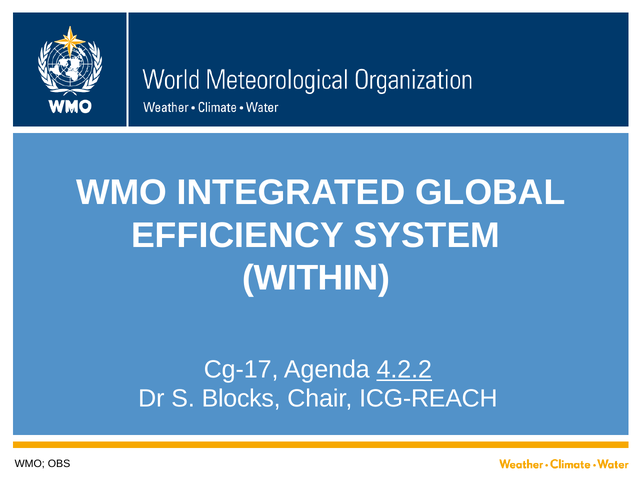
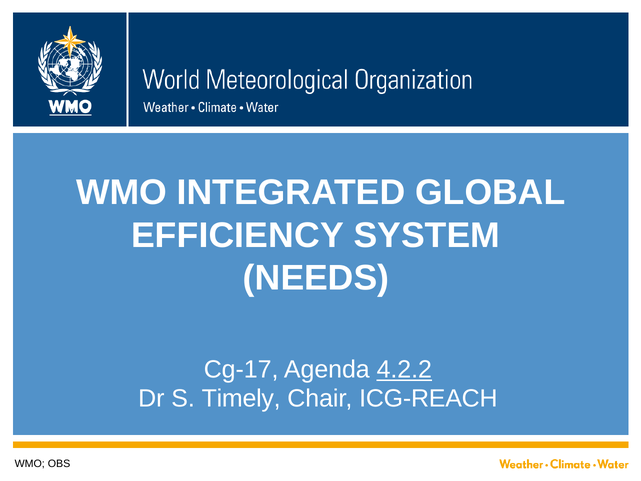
WMO at (71, 108) underline: none -> present
WITHIN: WITHIN -> NEEDS
Blocks: Blocks -> Timely
